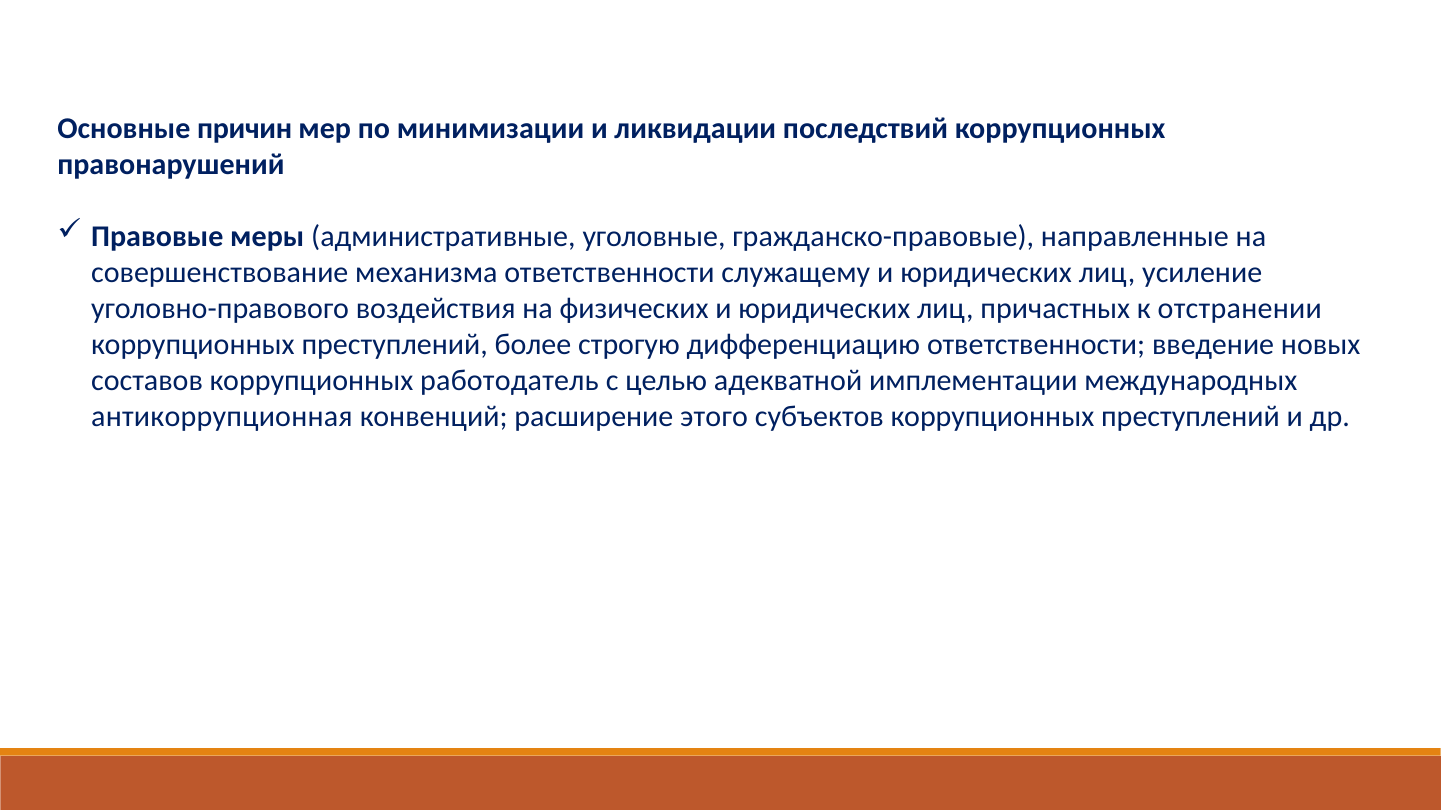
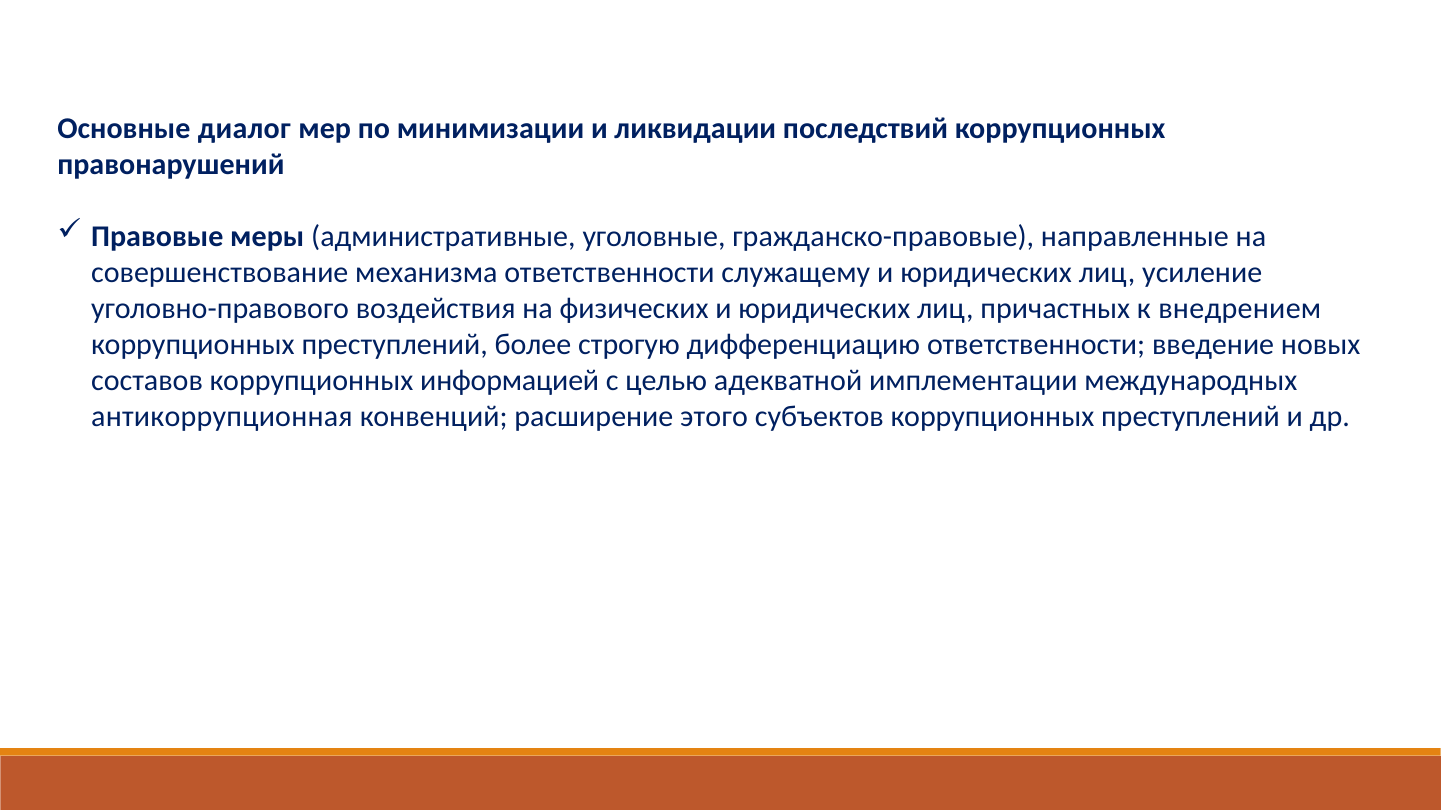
причин: причин -> диалог
отстранении: отстранении -> внедрением
работодатель: работодатель -> информацией
